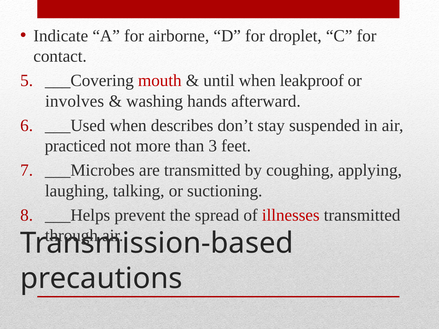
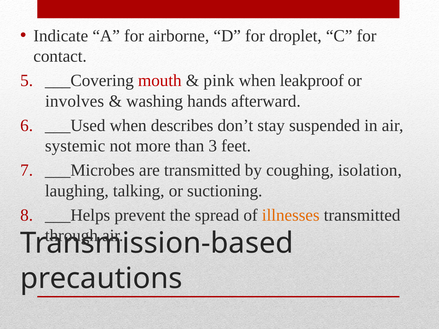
until: until -> pink
practiced: practiced -> systemic
applying: applying -> isolation
illnesses colour: red -> orange
